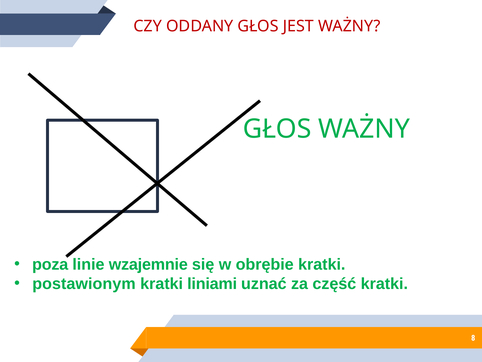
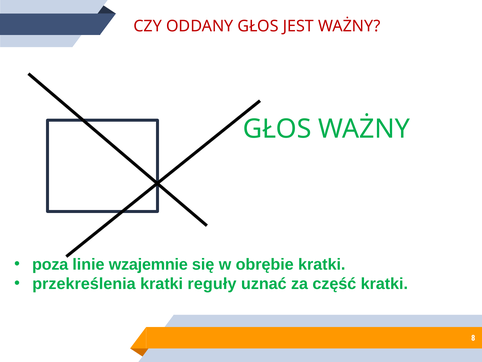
postawionym: postawionym -> przekreślenia
liniami: liniami -> reguły
